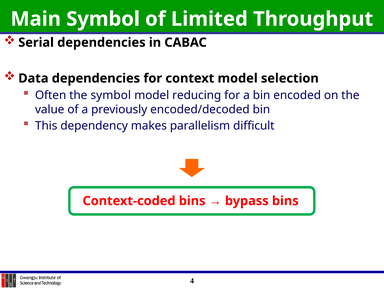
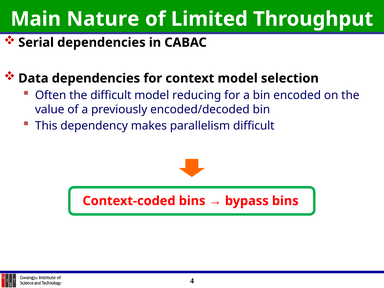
Main Symbol: Symbol -> Nature
the symbol: symbol -> difficult
